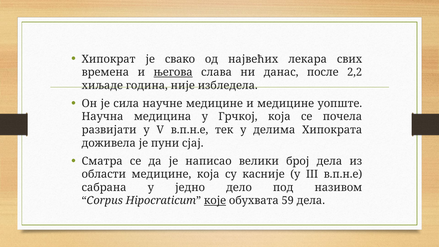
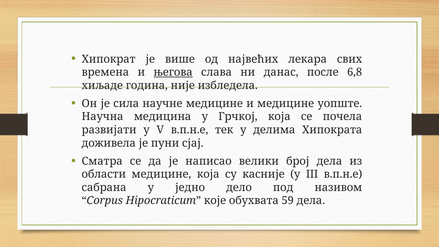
свако: свако -> више
2,2: 2,2 -> 6,8
које underline: present -> none
